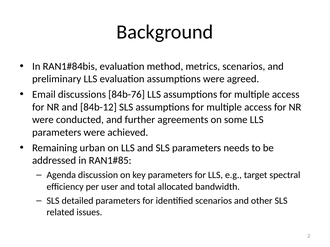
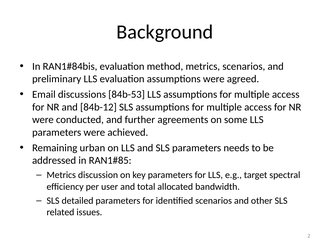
84b-76: 84b-76 -> 84b-53
Agenda at (61, 175): Agenda -> Metrics
